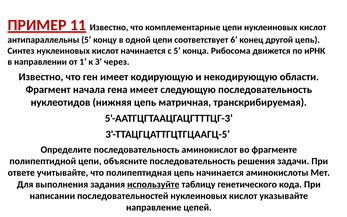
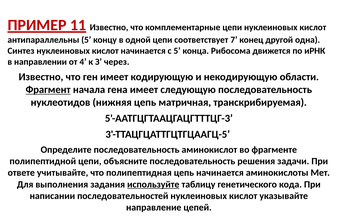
6: 6 -> 7
другой цепь: цепь -> одна
1: 1 -> 4
Фрагмент underline: none -> present
